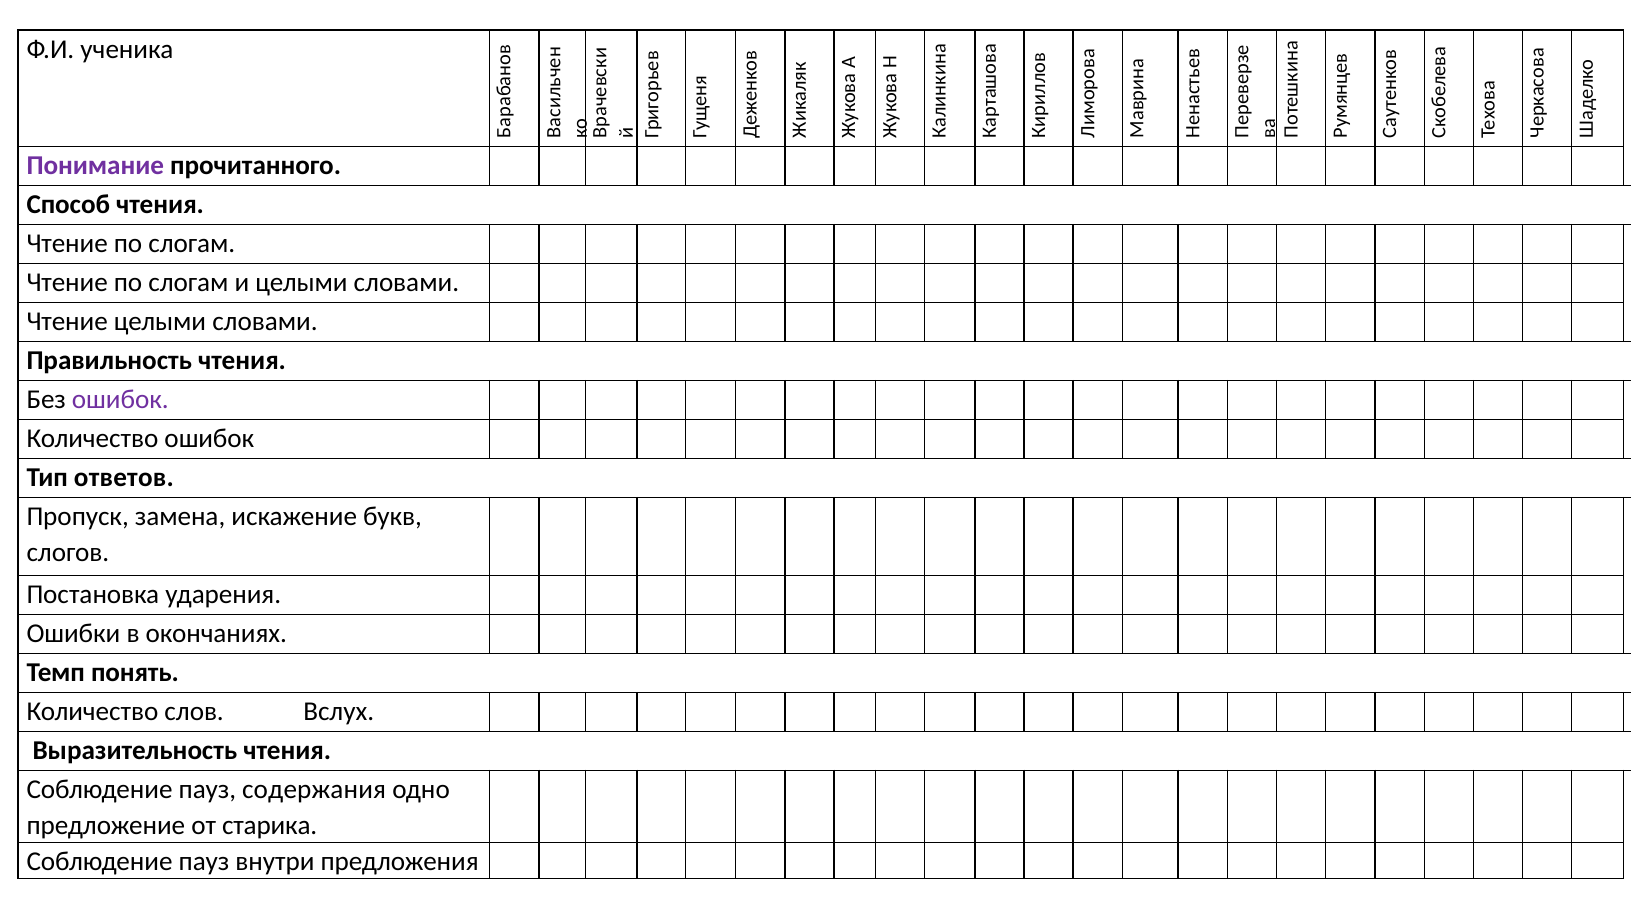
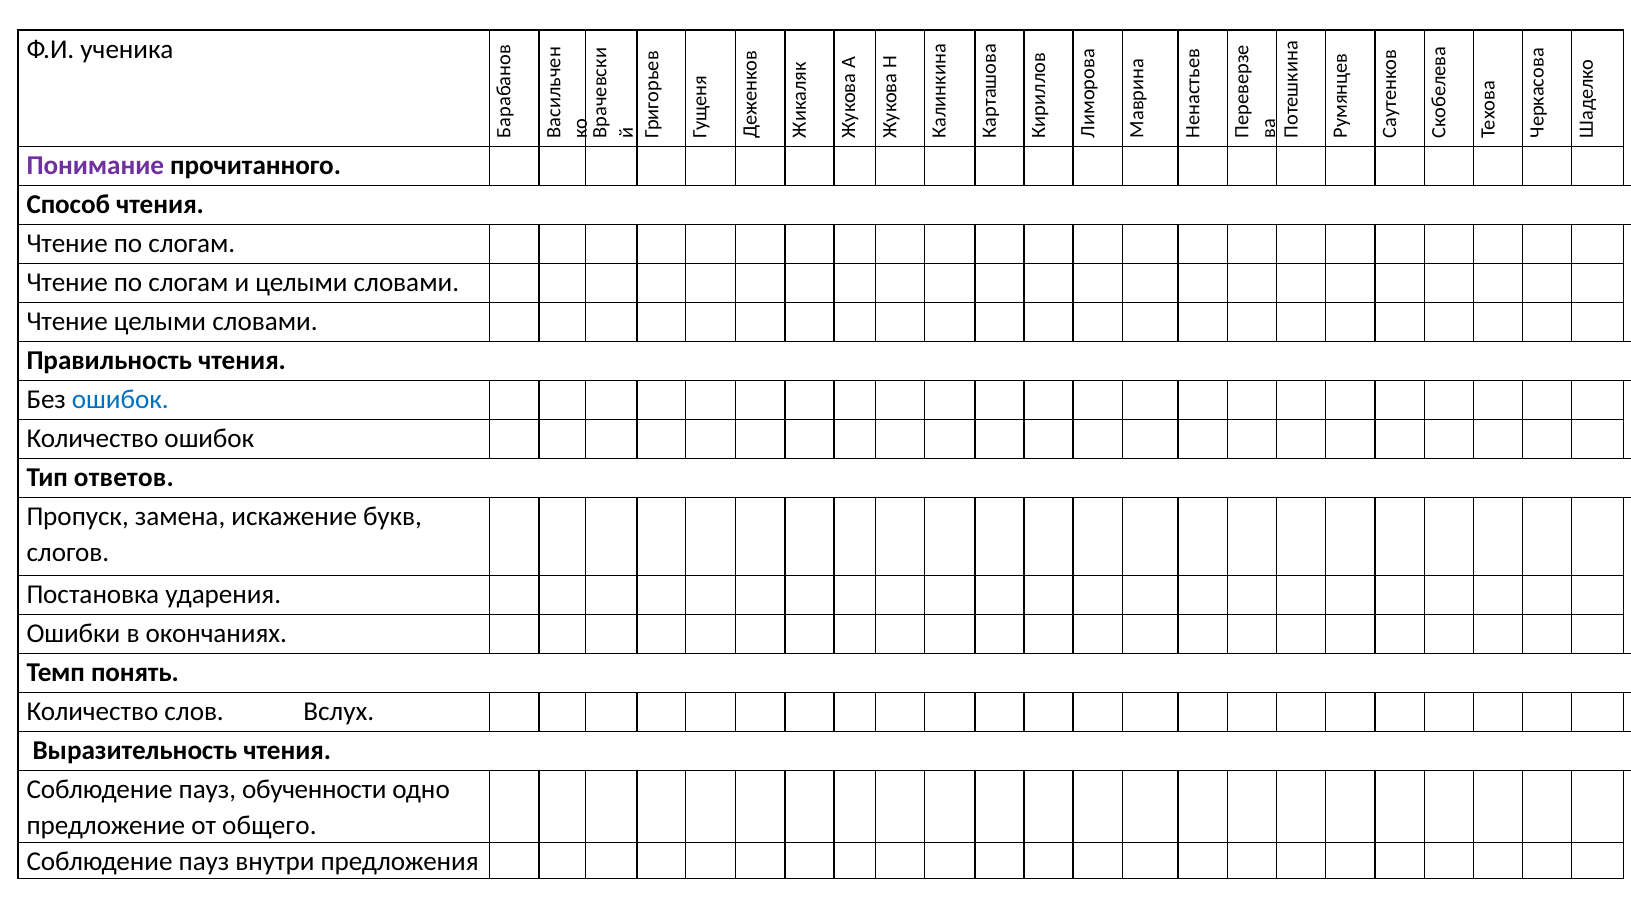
ошибок at (120, 400) colour: purple -> blue
содержания: содержания -> обученности
старика: старика -> общего
